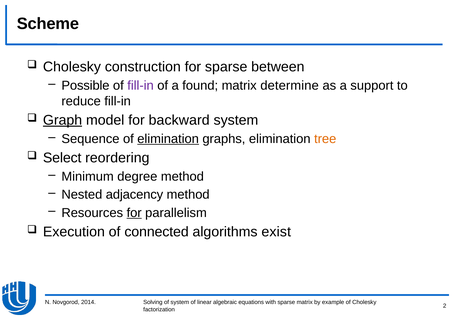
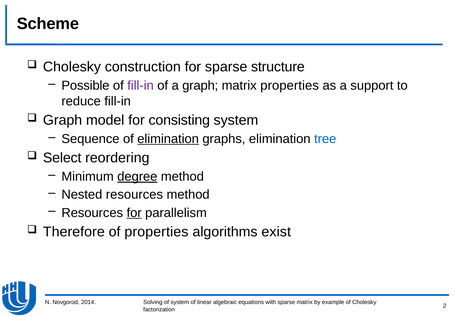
between: between -> structure
a found: found -> graph
matrix determine: determine -> properties
Graph at (63, 120) underline: present -> none
backward: backward -> consisting
tree colour: orange -> blue
degree underline: none -> present
Nested adjacency: adjacency -> resources
Execution: Execution -> Therefore
of connected: connected -> properties
